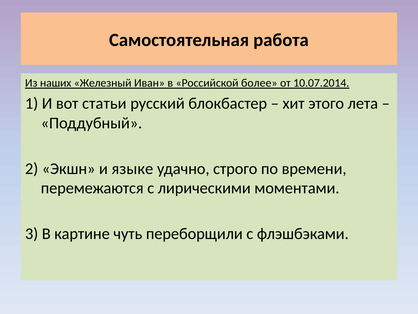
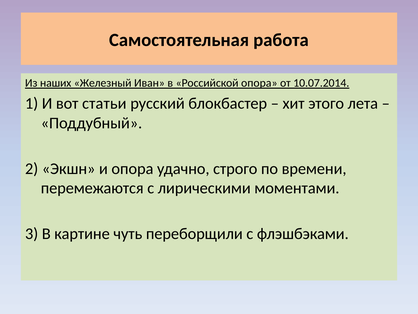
Российской более: более -> опора
и языке: языке -> опора
